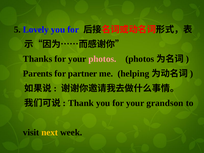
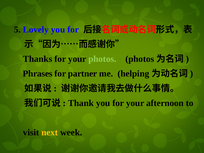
photos at (102, 59) colour: pink -> light green
Parents: Parents -> Phrases
grandson: grandson -> afternoon
